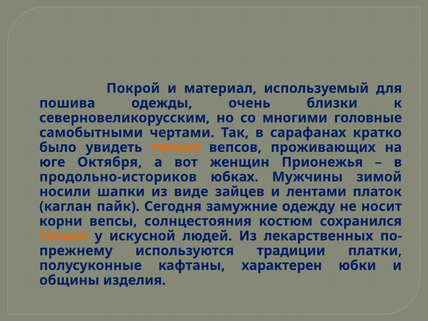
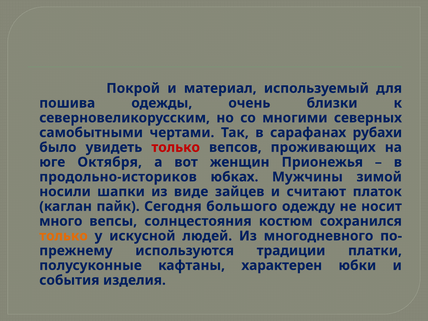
головные: головные -> северных
кратко: кратко -> рубахи
только at (176, 147) colour: orange -> red
лентами: лентами -> считают
замужние: замужние -> большого
корни: корни -> много
лекарственных: лекарственных -> многодневного
общины: общины -> события
